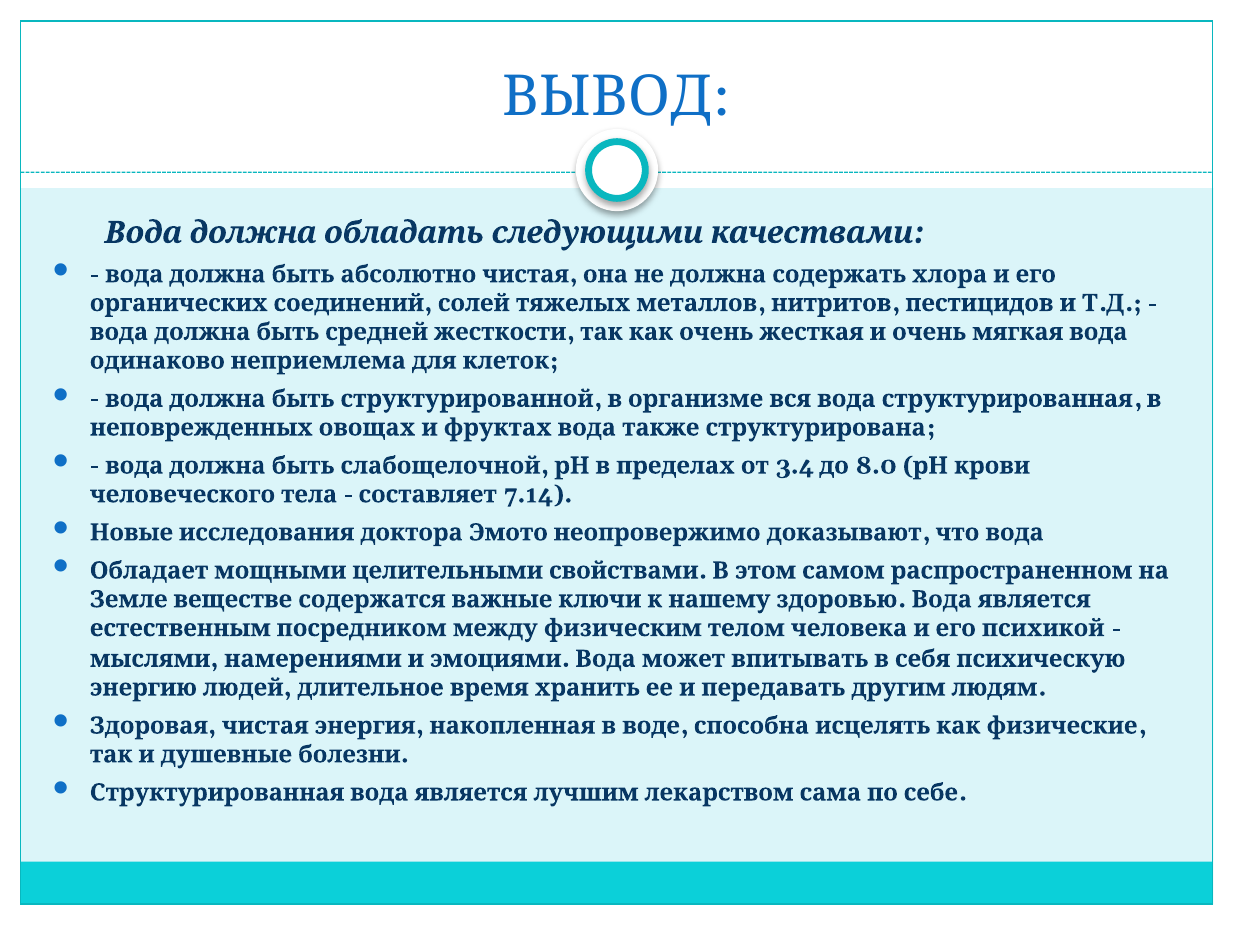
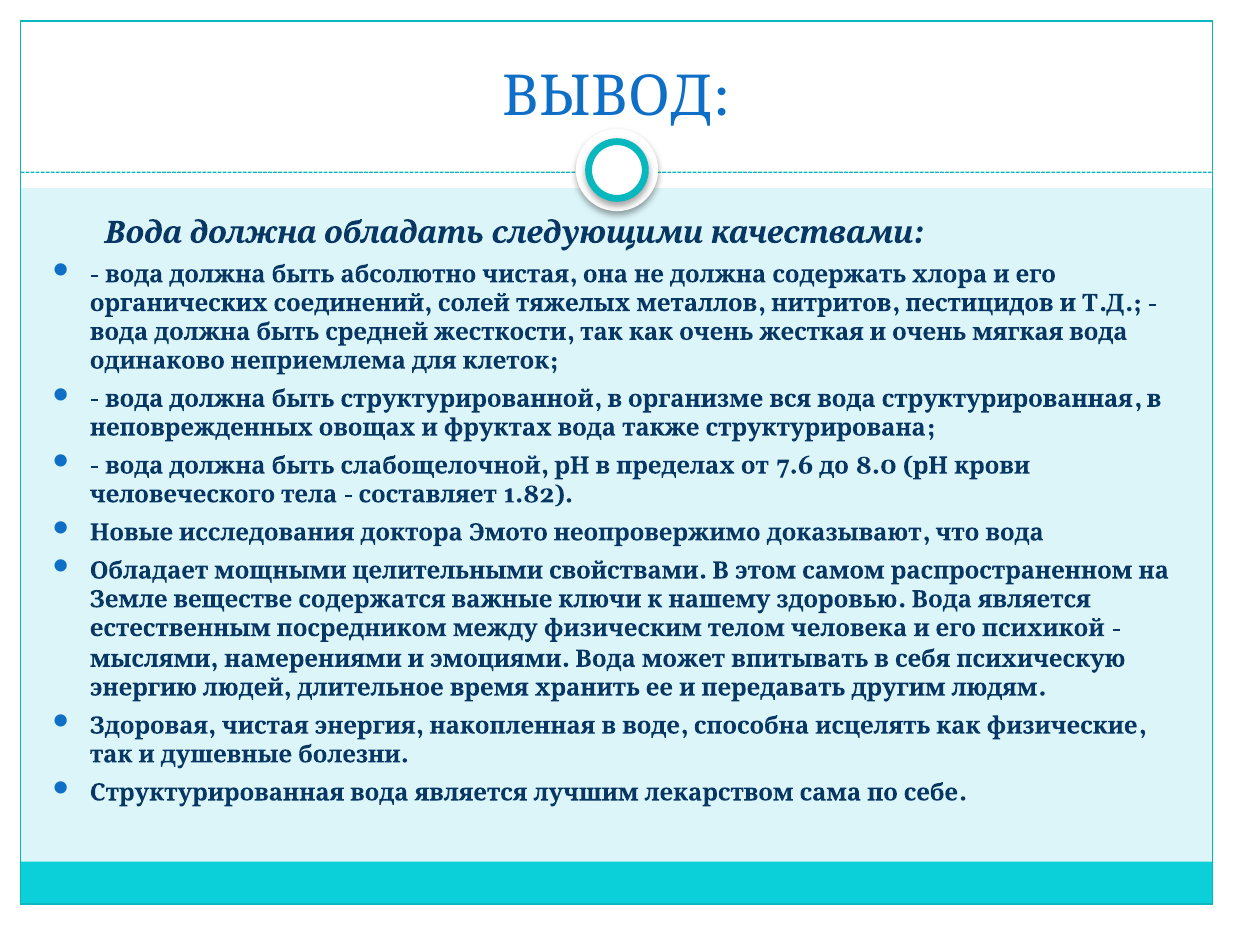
3.4: 3.4 -> 7.6
7.14: 7.14 -> 1.82
